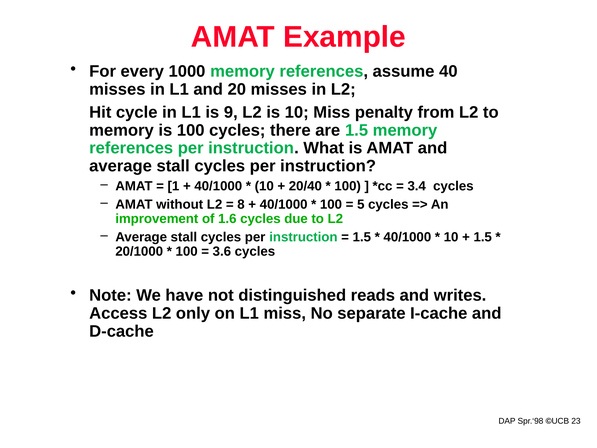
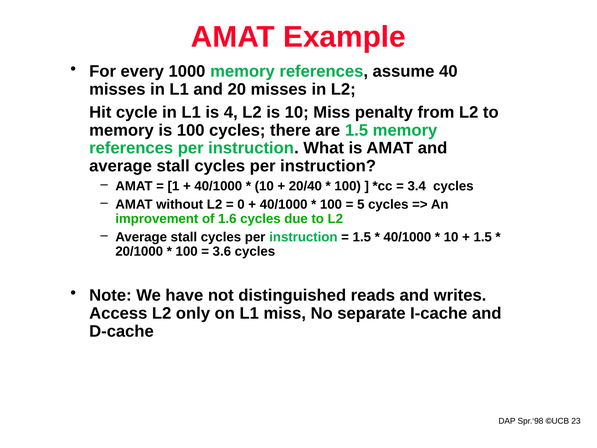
9: 9 -> 4
8: 8 -> 0
